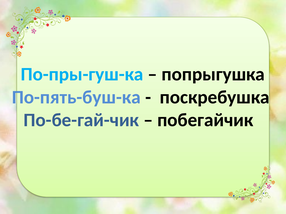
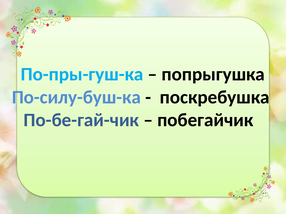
По-пять-буш-ка: По-пять-буш-ка -> По-силу-буш-ка
